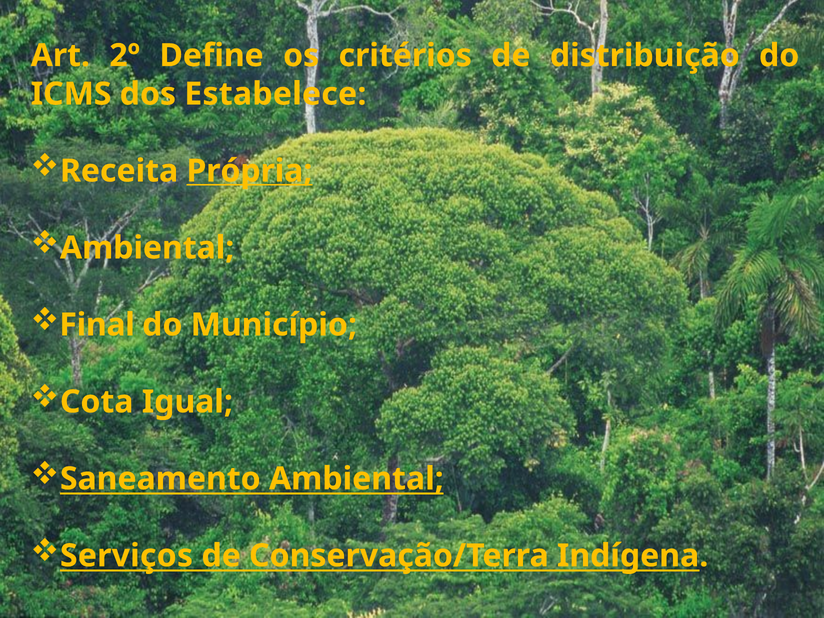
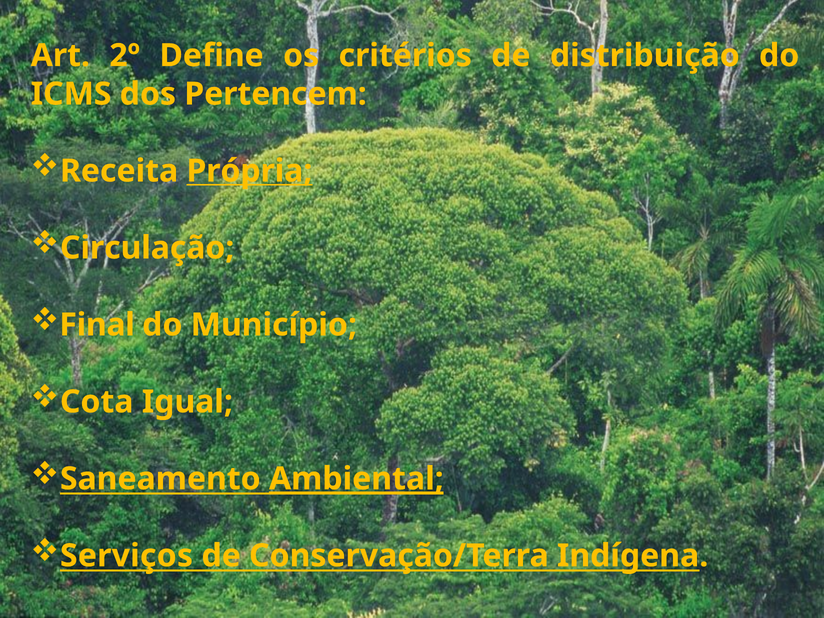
Estabelece: Estabelece -> Pertencem
Ambiental at (147, 248): Ambiental -> Circulação
Ambiental at (356, 479) underline: none -> present
